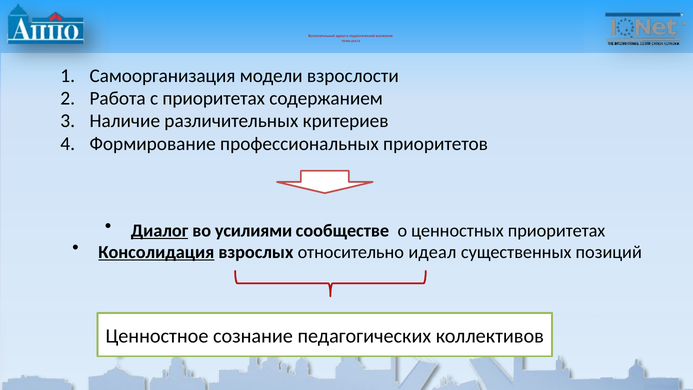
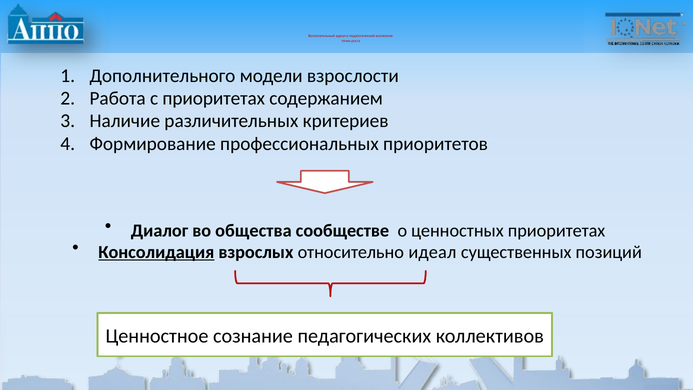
Самоорганизация: Самоорганизация -> Дополнительного
Диалог underline: present -> none
усилиями: усилиями -> общества
